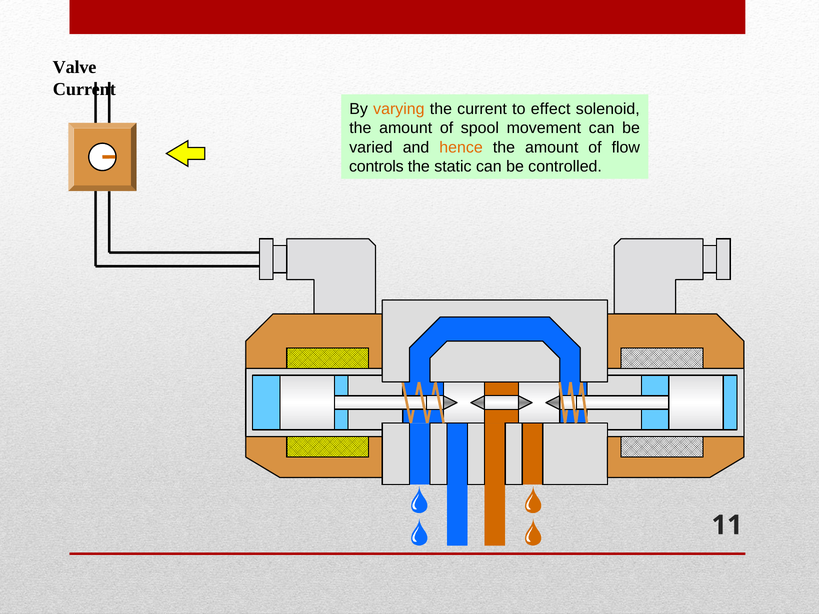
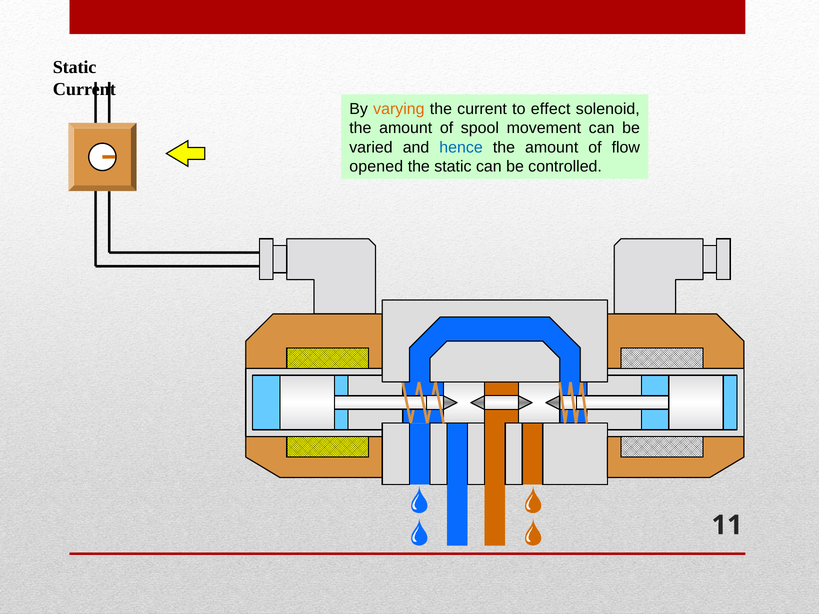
Valve at (75, 67): Valve -> Static
hence colour: orange -> blue
controls: controls -> opened
